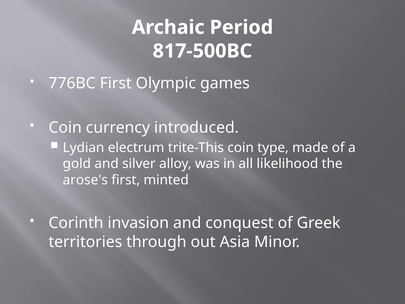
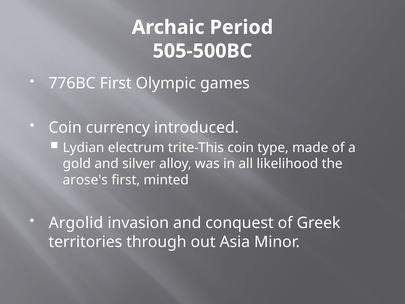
817-500BC: 817-500BC -> 505-500BC
Corinth: Corinth -> Argolid
